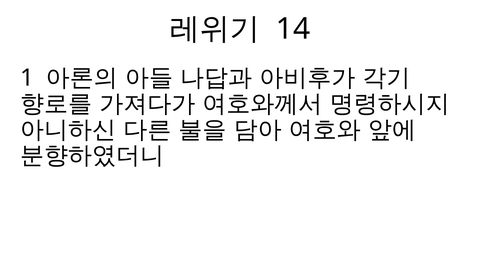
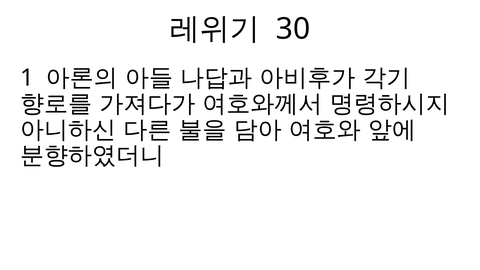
14: 14 -> 30
